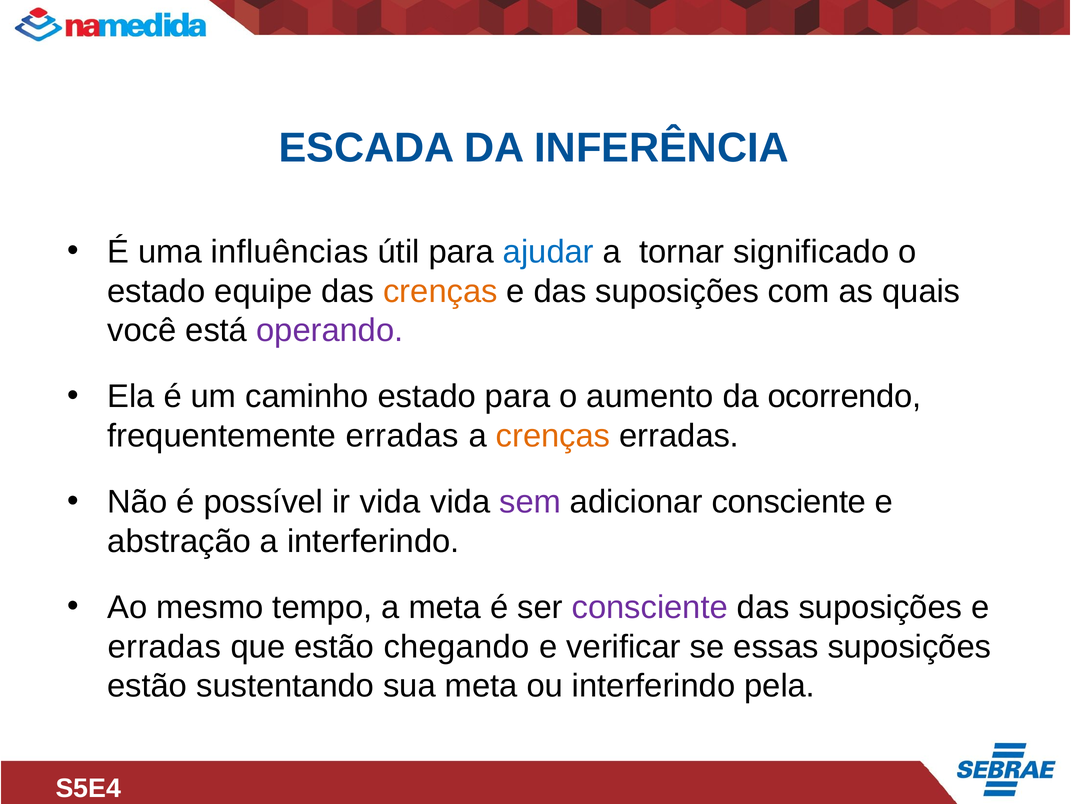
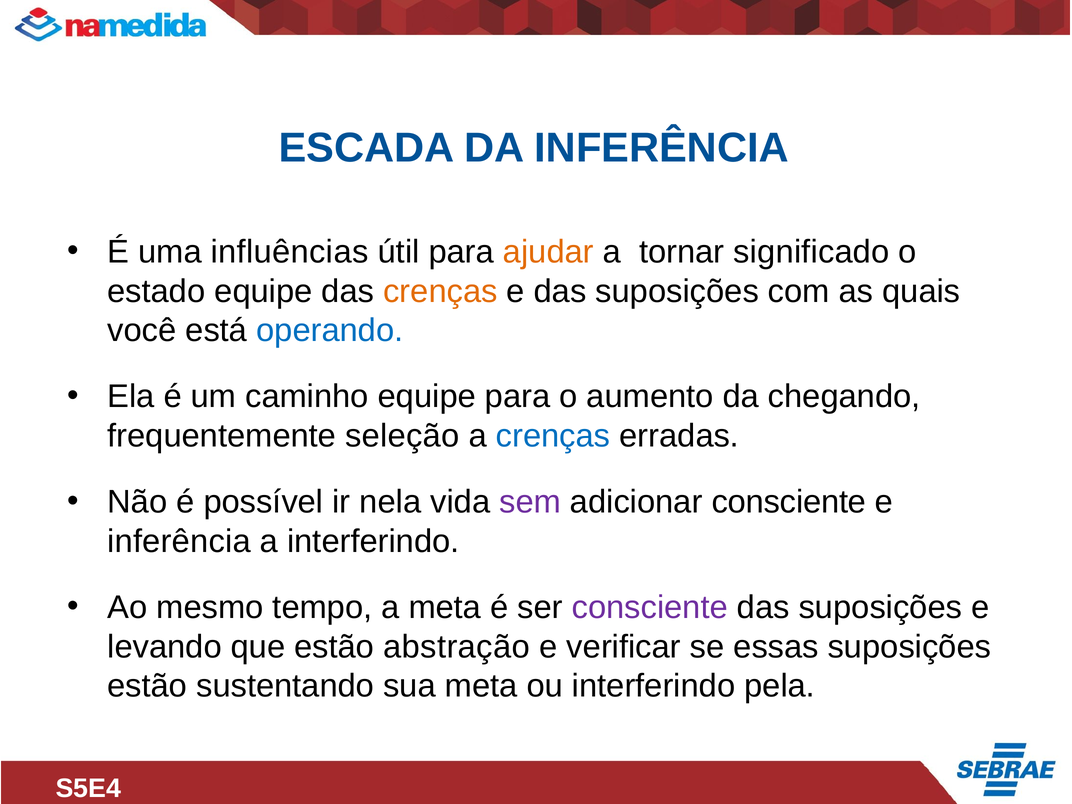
ajudar colour: blue -> orange
operando colour: purple -> blue
caminho estado: estado -> equipe
ocorrendo: ocorrendo -> chegando
frequentemente erradas: erradas -> seleção
crenças at (553, 436) colour: orange -> blue
ir vida: vida -> nela
abstração at (179, 541): abstração -> inferência
erradas at (164, 647): erradas -> levando
chegando: chegando -> abstração
